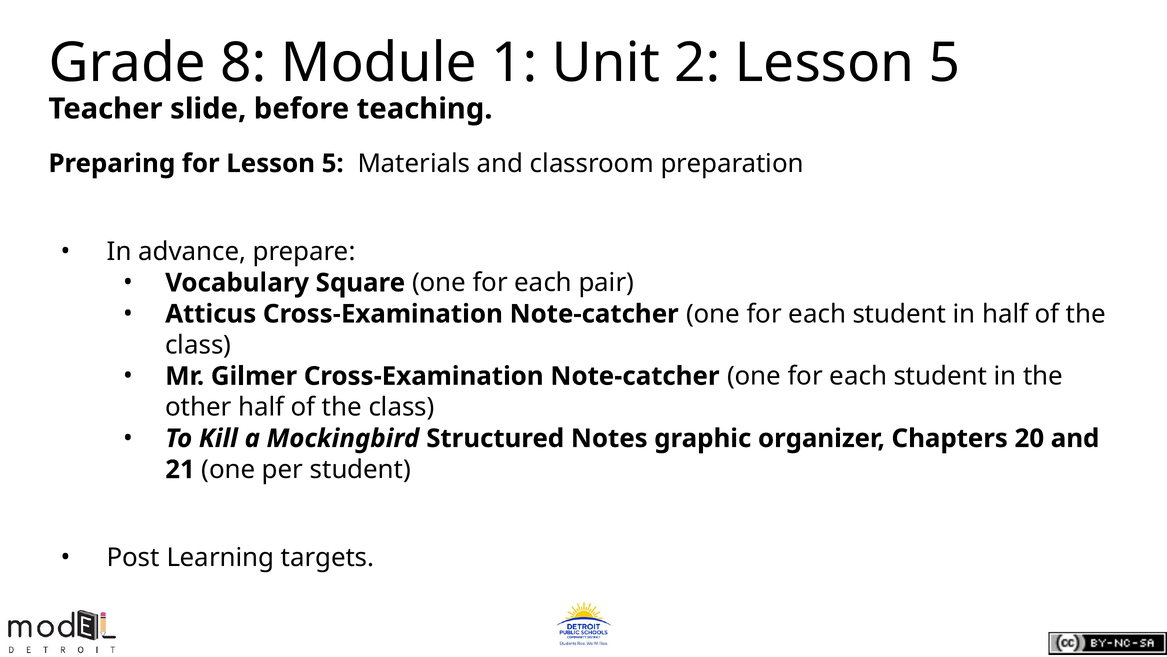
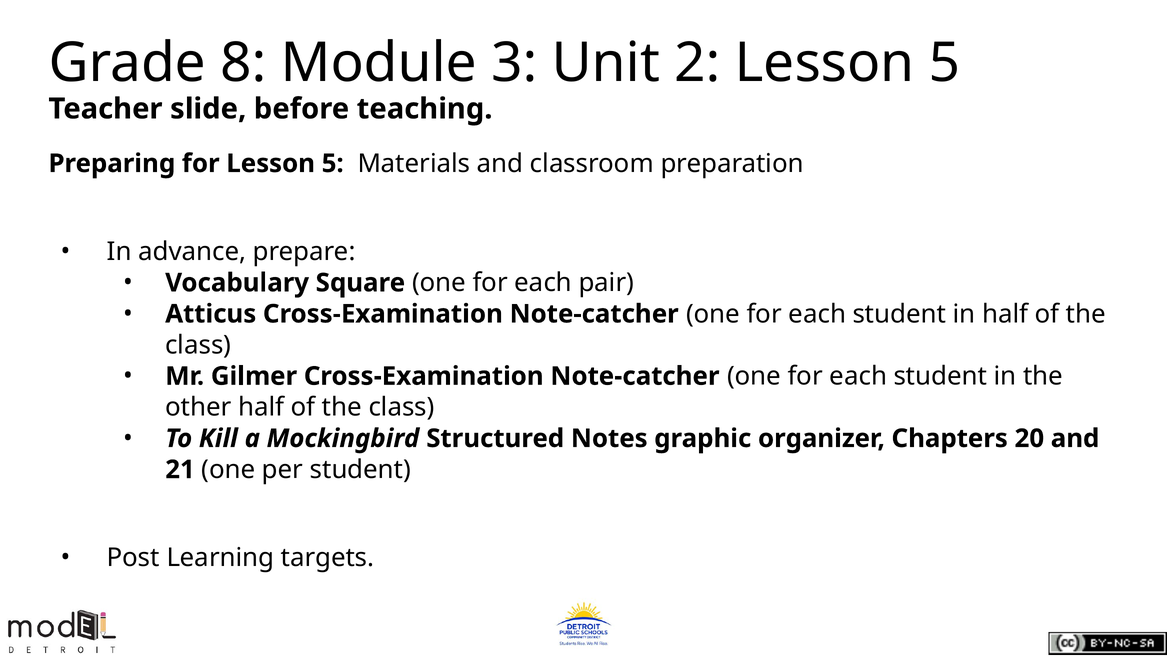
1: 1 -> 3
